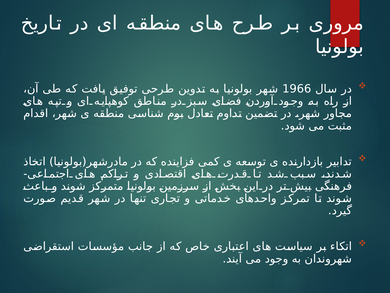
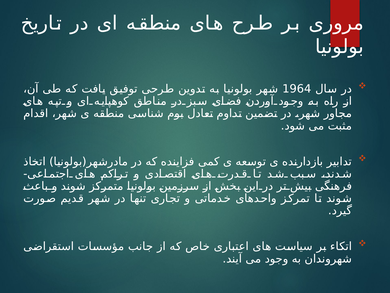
1966: 1966 -> 1964
